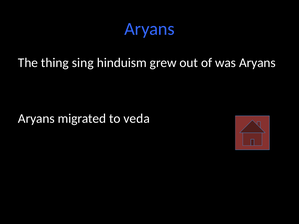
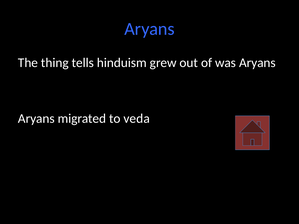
sing: sing -> tells
